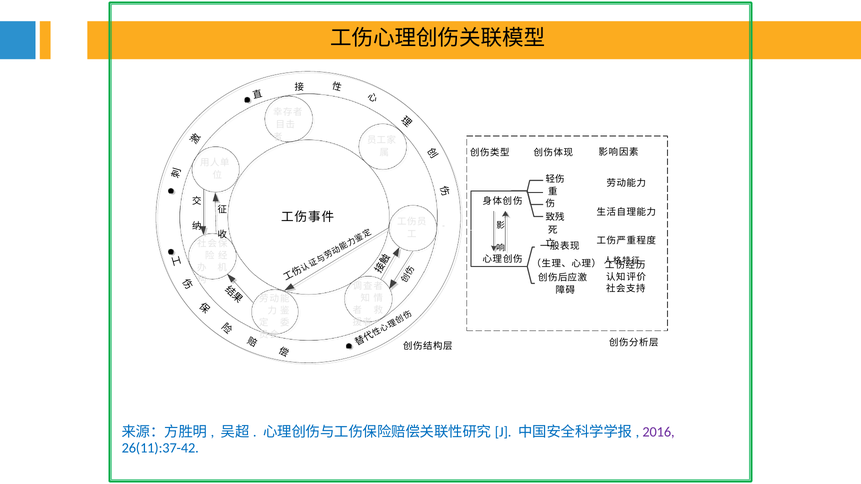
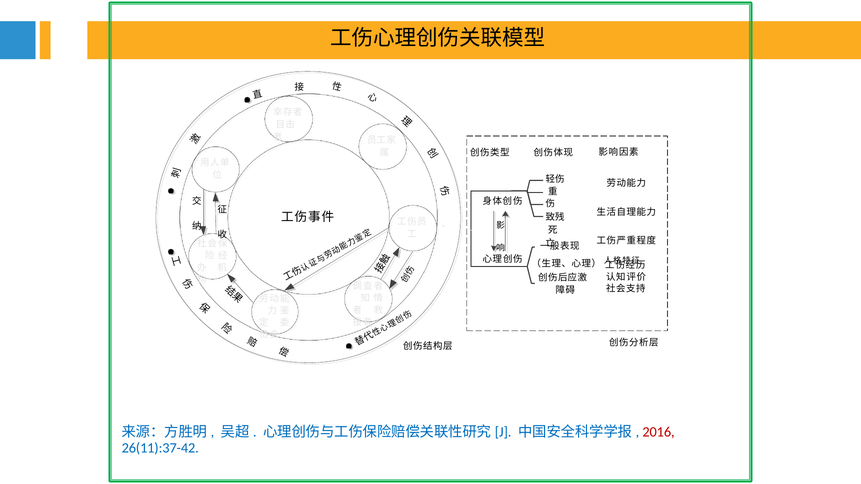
2016 colour: purple -> red
